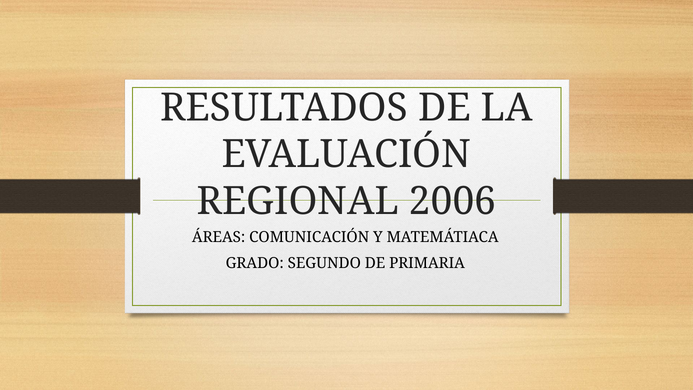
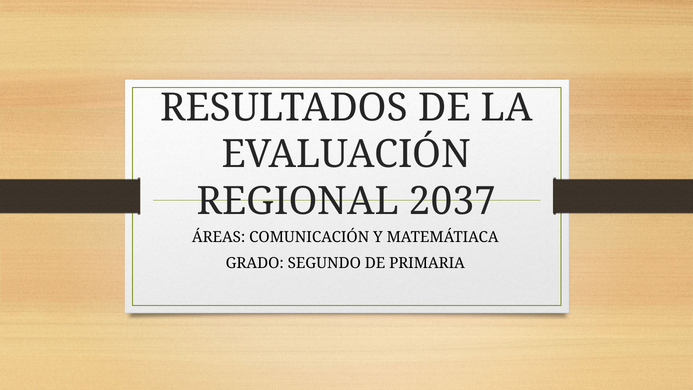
2006: 2006 -> 2037
